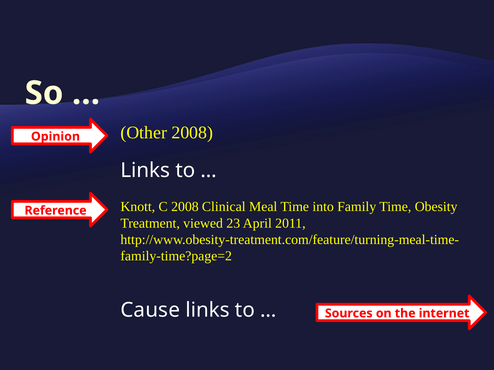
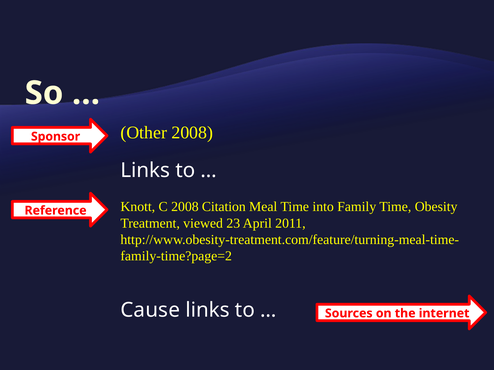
Opinion: Opinion -> Sponsor
Clinical: Clinical -> Citation
